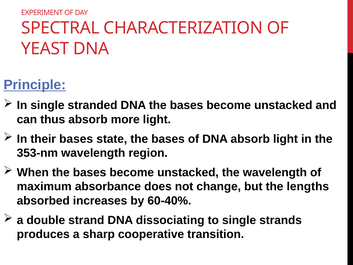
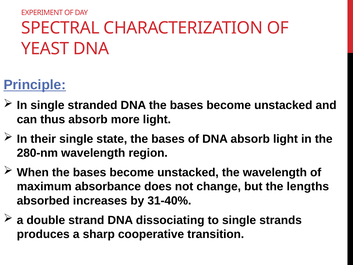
their bases: bases -> single
353-nm: 353-nm -> 280-nm
60-40%: 60-40% -> 31-40%
